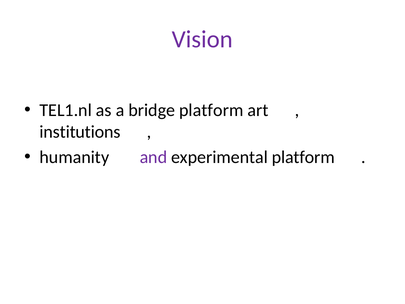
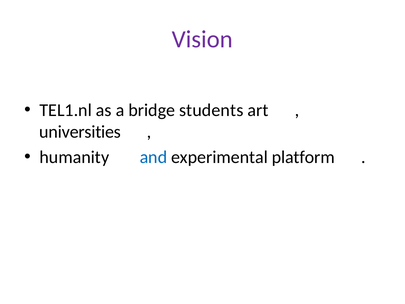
bridge platform: platform -> students
institutions: institutions -> universities
and colour: purple -> blue
